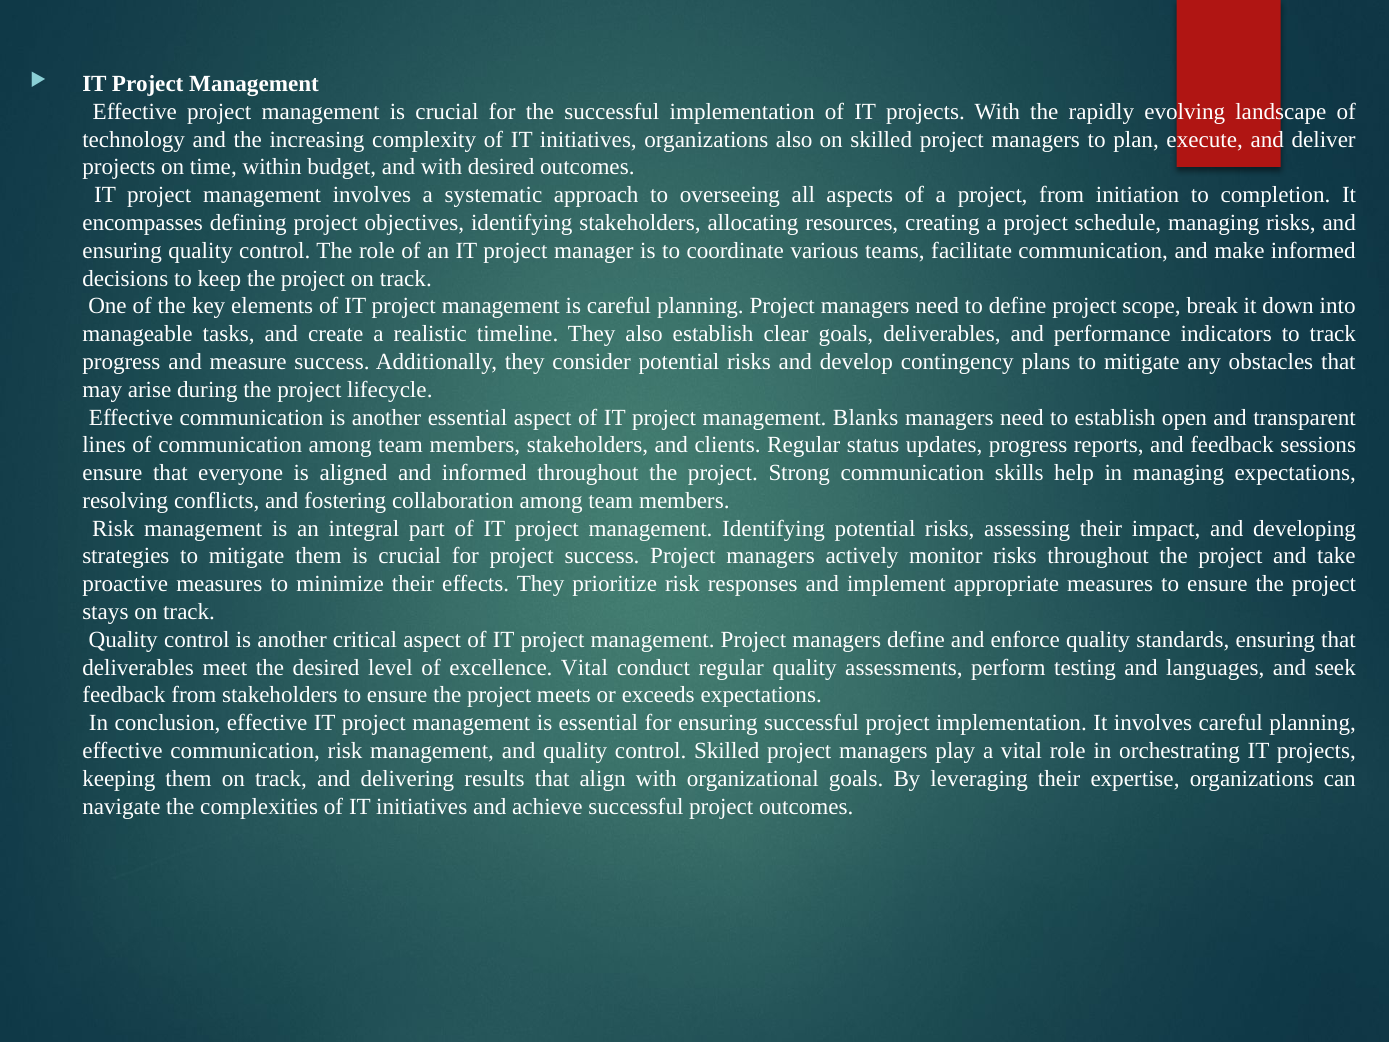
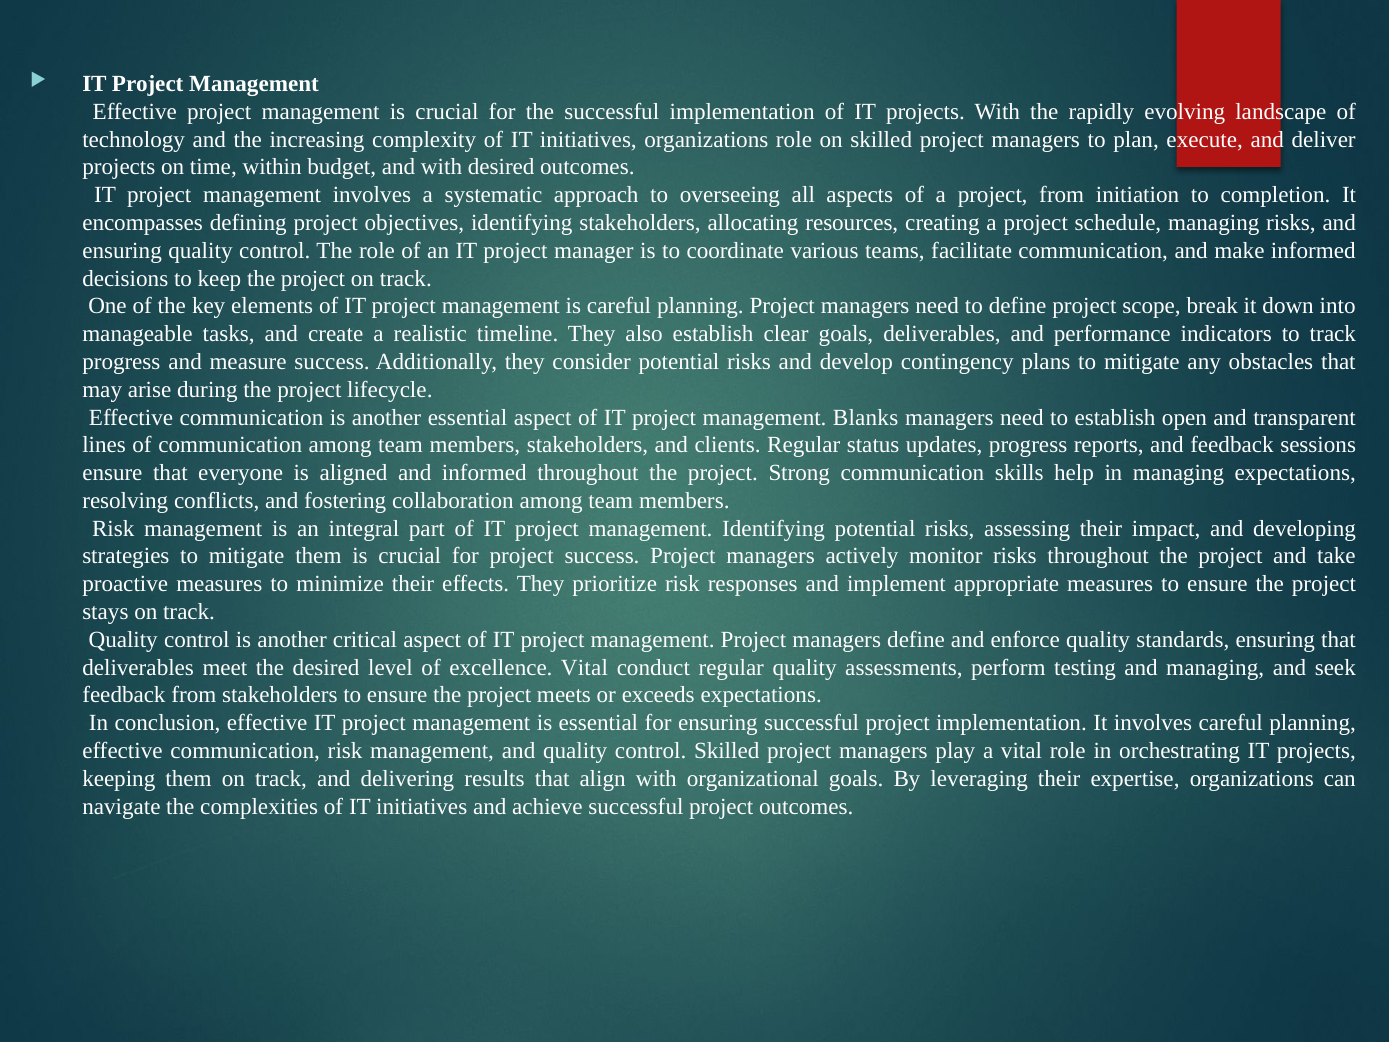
organizations also: also -> role
and languages: languages -> managing
